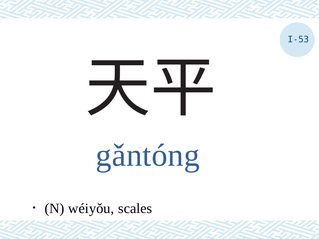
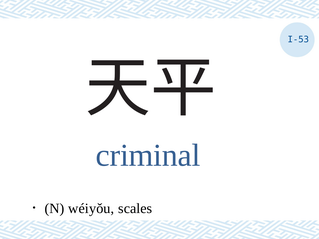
gǎntóng: gǎntóng -> criminal
